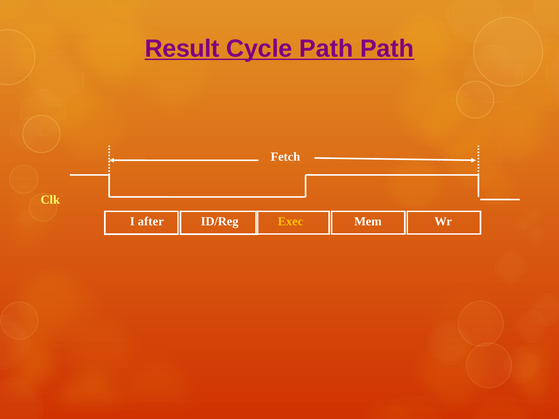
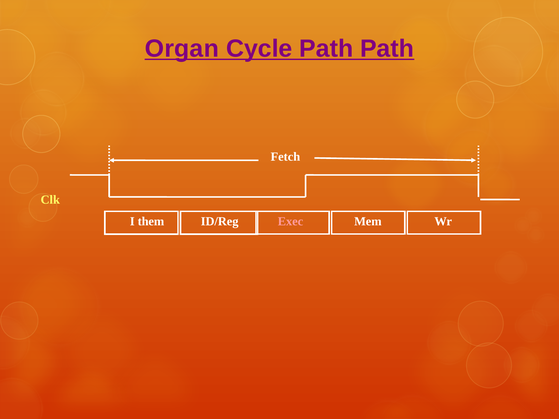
Result: Result -> Organ
after: after -> them
Exec colour: yellow -> pink
